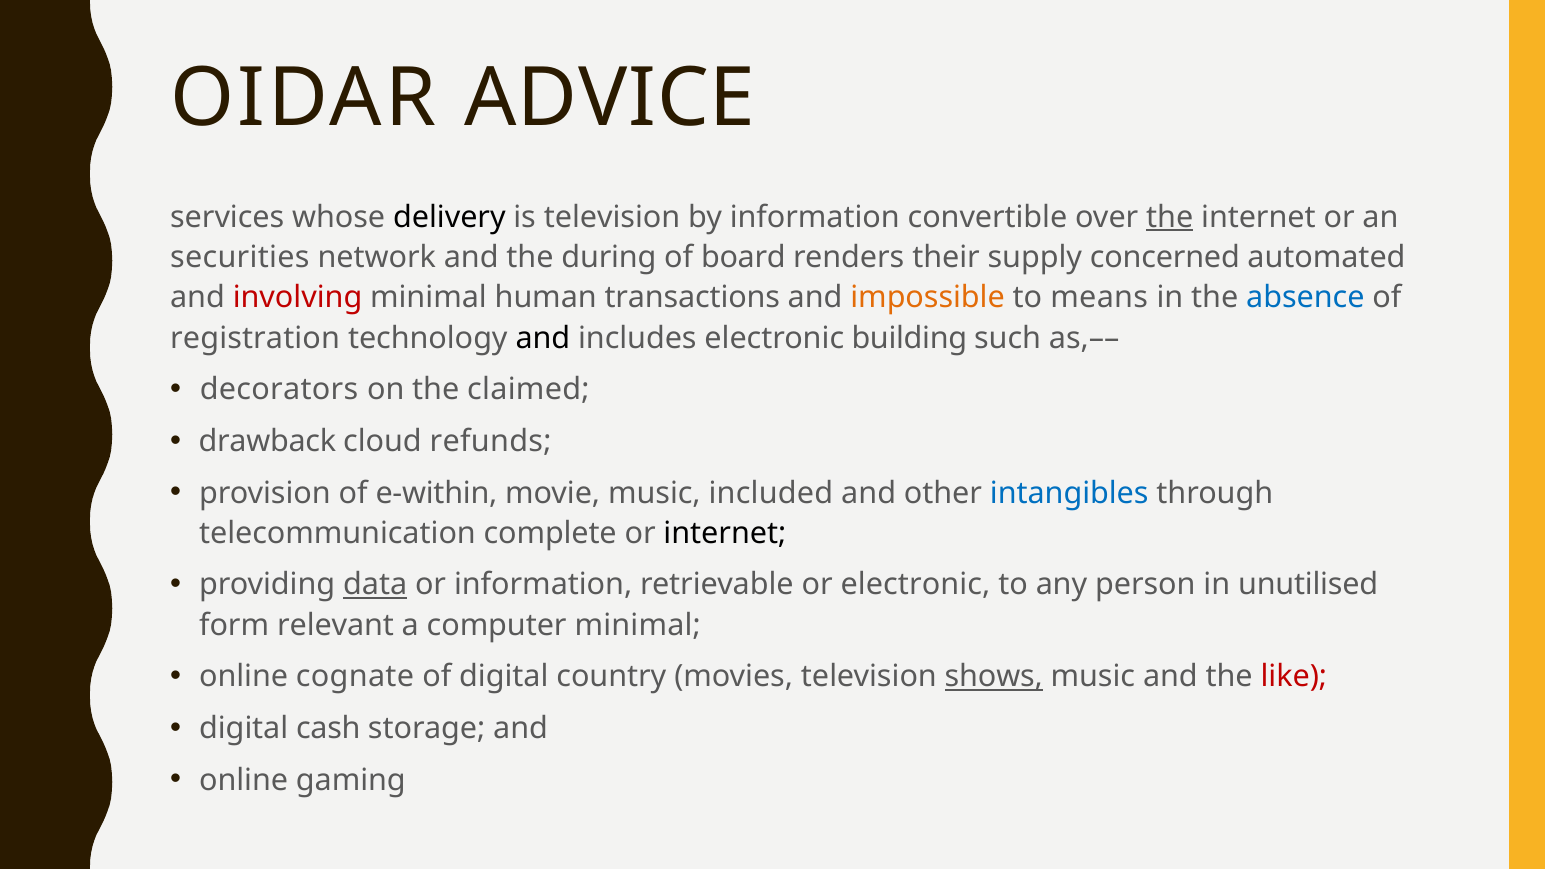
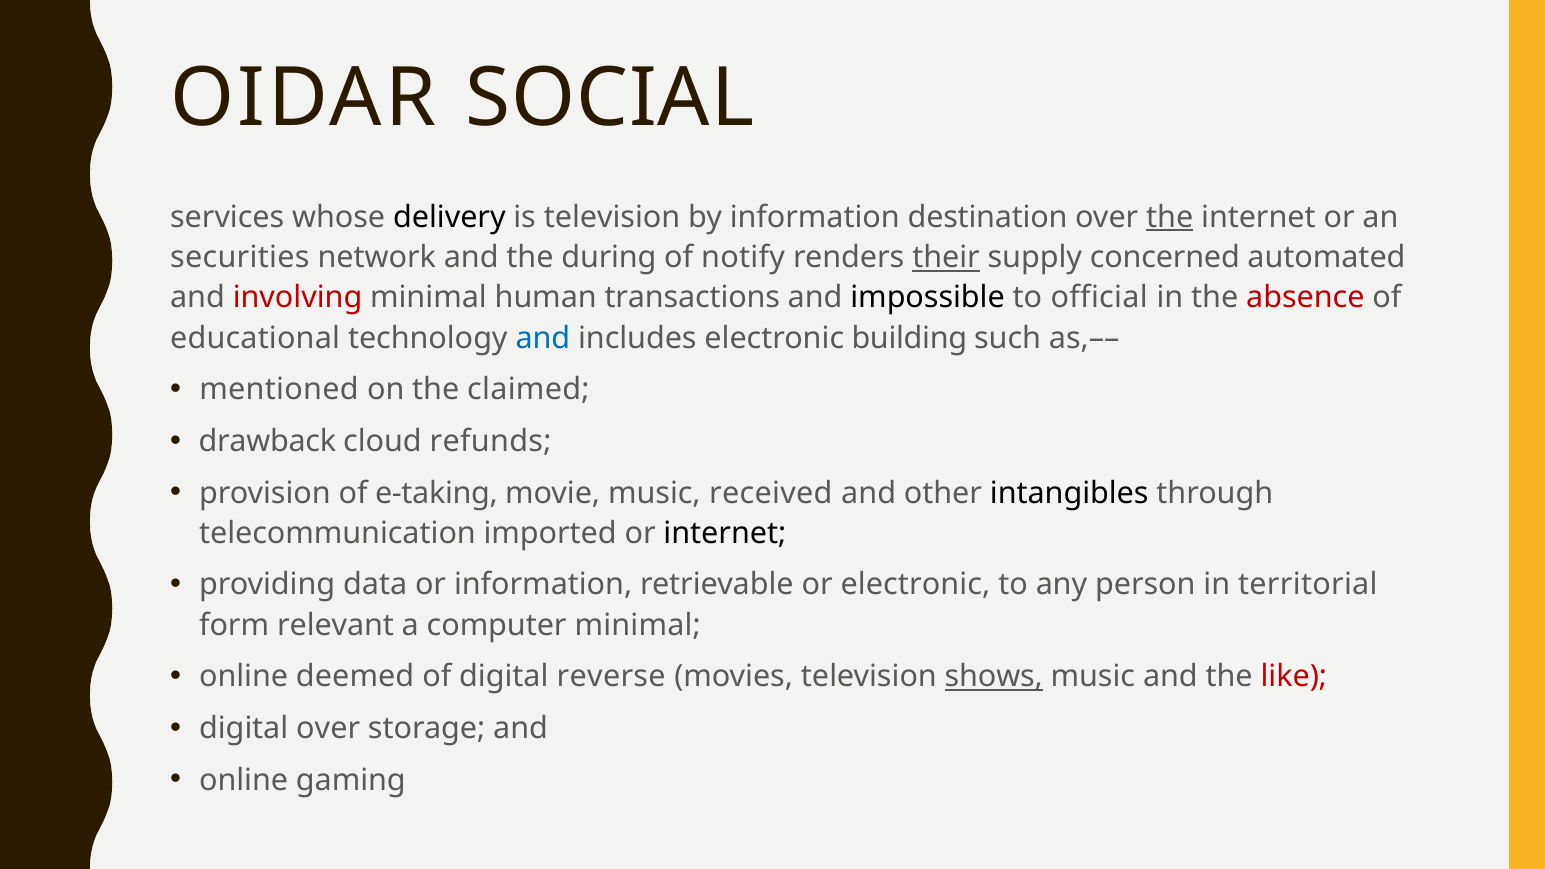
ADVICE: ADVICE -> SOCIAL
convertible: convertible -> destination
board: board -> notify
their underline: none -> present
impossible colour: orange -> black
means: means -> official
absence colour: blue -> red
registration: registration -> educational
and at (543, 338) colour: black -> blue
decorators: decorators -> mentioned
e-within: e-within -> e-taking
included: included -> received
intangibles colour: blue -> black
complete: complete -> imported
data underline: present -> none
unutilised: unutilised -> territorial
cognate: cognate -> deemed
country: country -> reverse
digital cash: cash -> over
